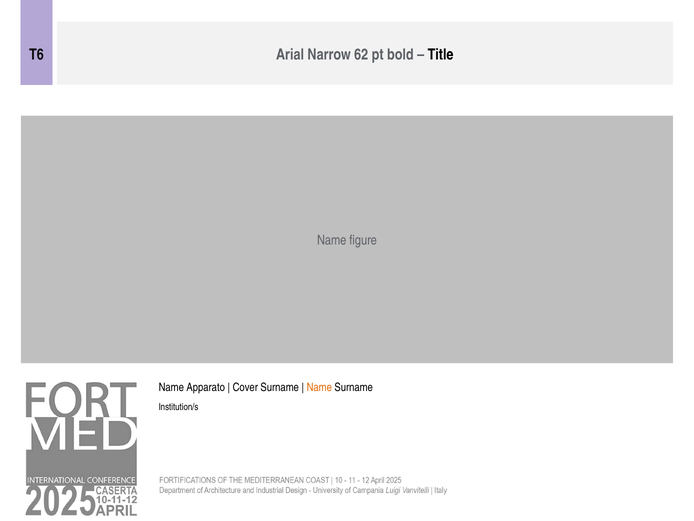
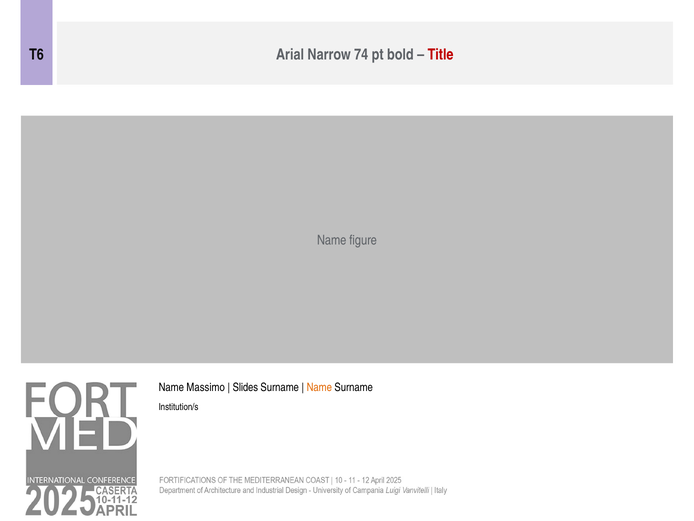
62: 62 -> 74
Title colour: black -> red
Apparato: Apparato -> Massimo
Cover: Cover -> Slides
